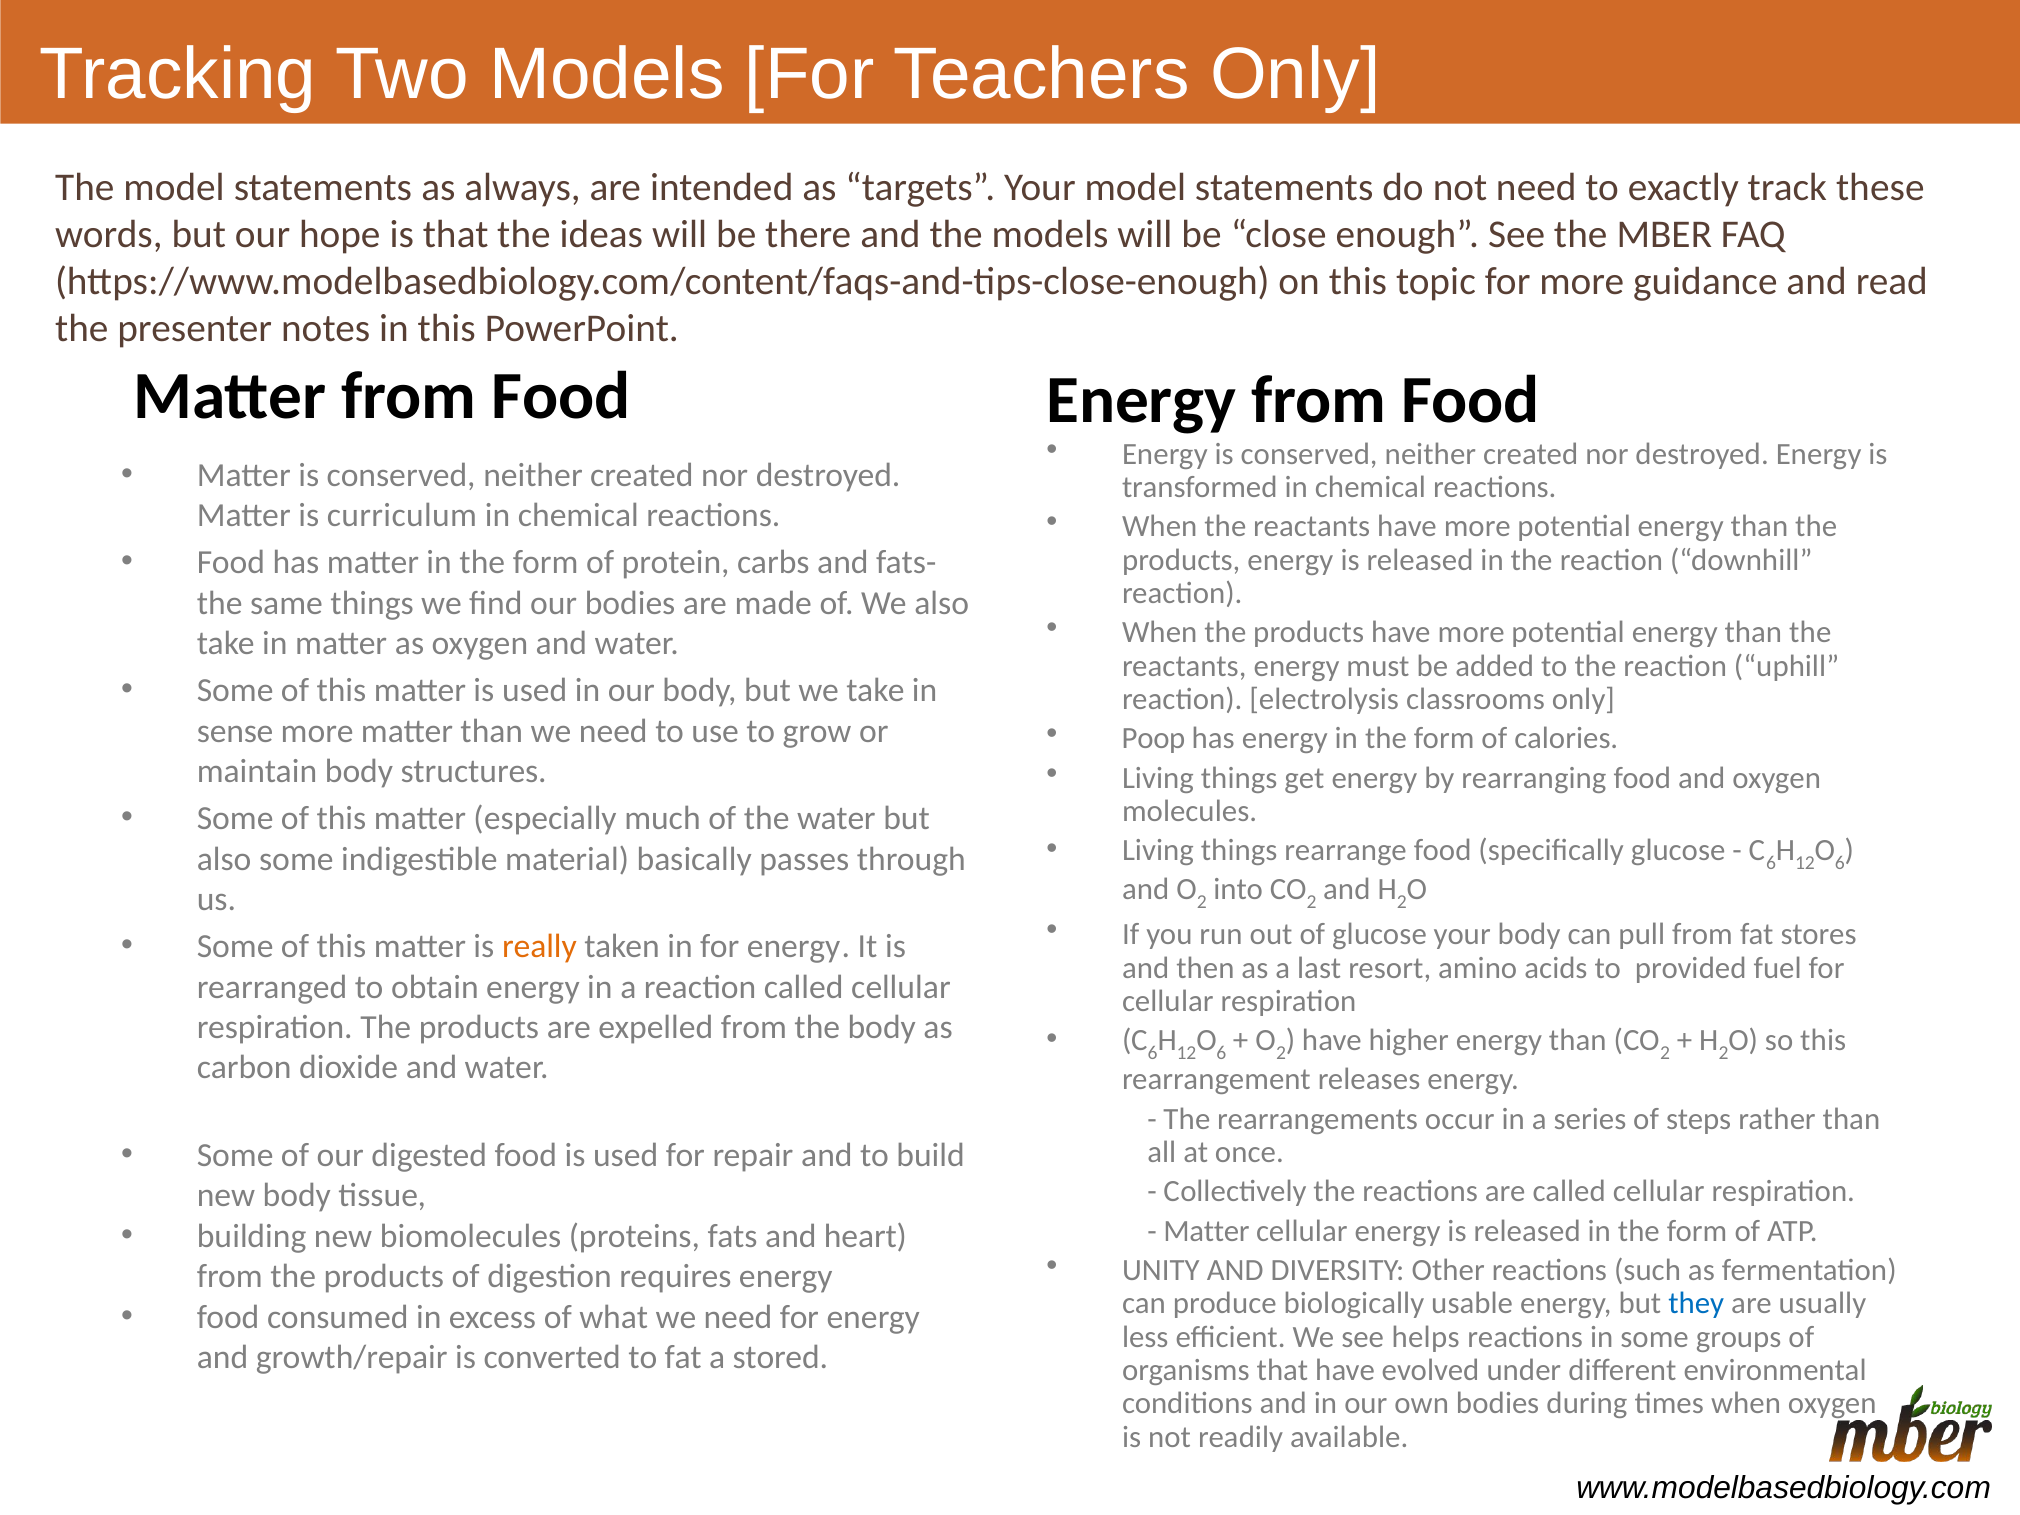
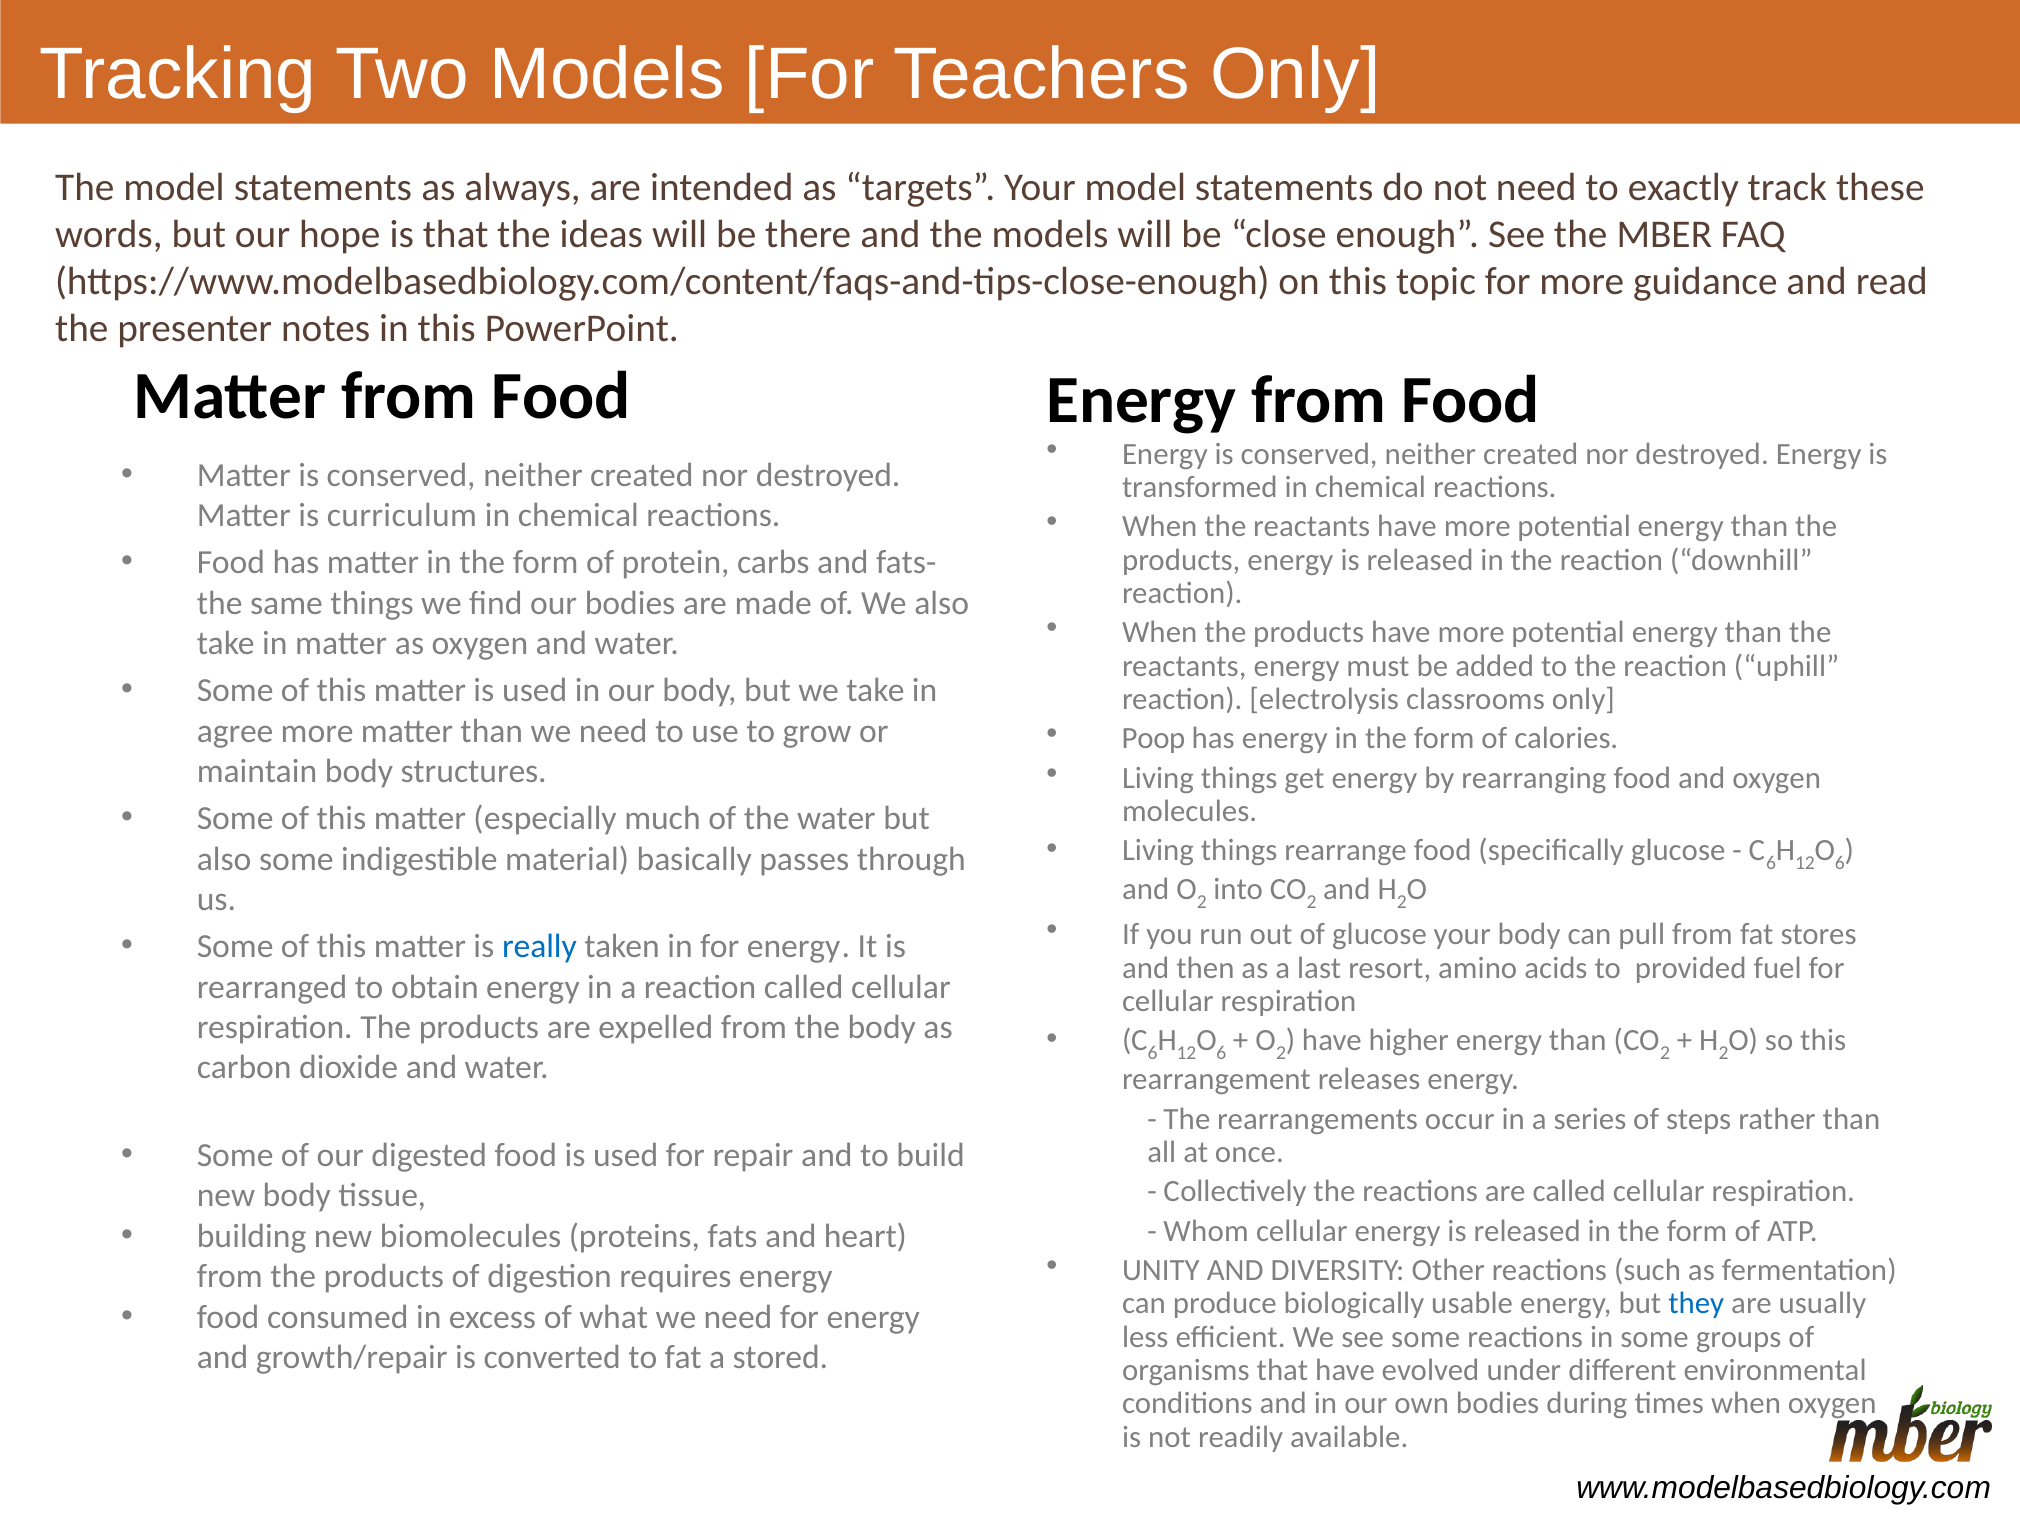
sense: sense -> agree
really colour: orange -> blue
Matter at (1206, 1231): Matter -> Whom
see helps: helps -> some
